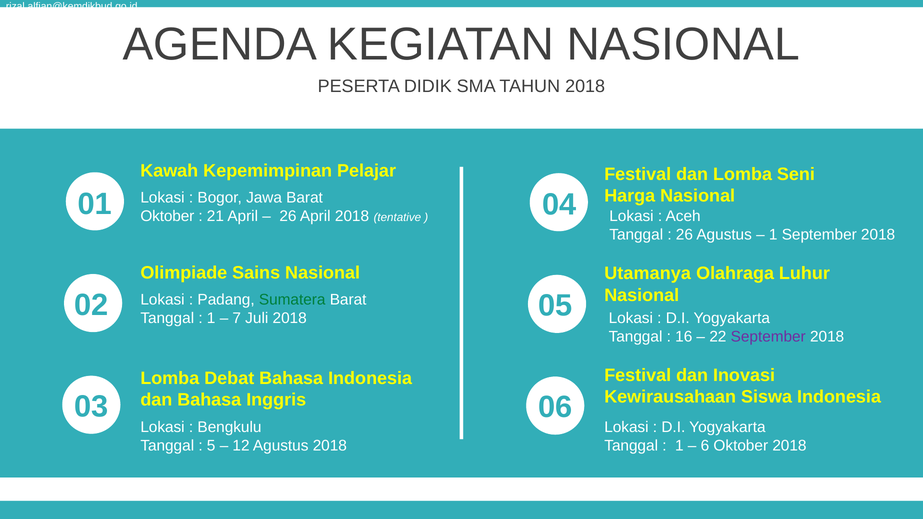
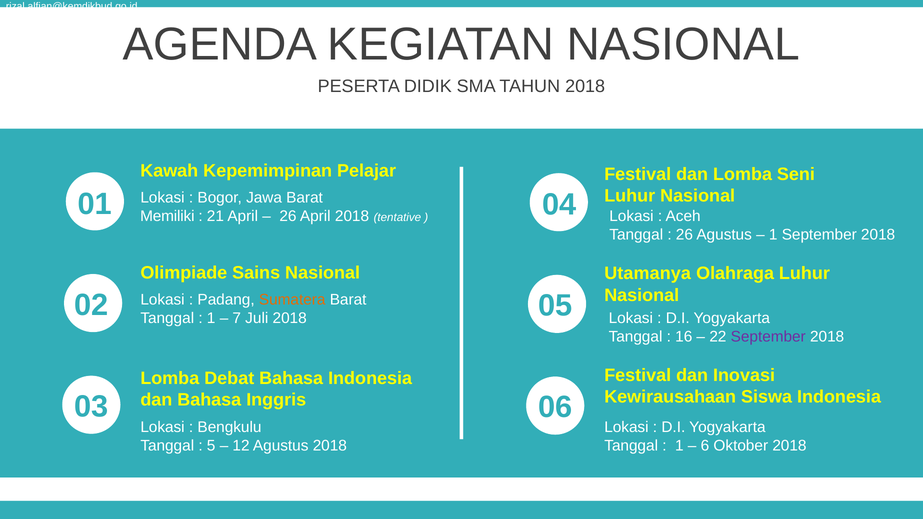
Harga at (630, 196): Harga -> Luhur
Oktober at (167, 216): Oktober -> Memiliki
Sumatera colour: green -> orange
